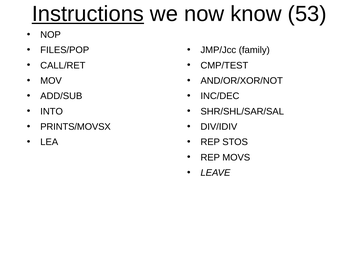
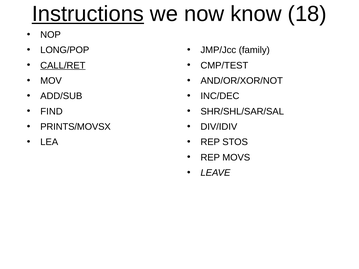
53: 53 -> 18
FILES/POP: FILES/POP -> LONG/POP
CALL/RET underline: none -> present
INTO: INTO -> FIND
